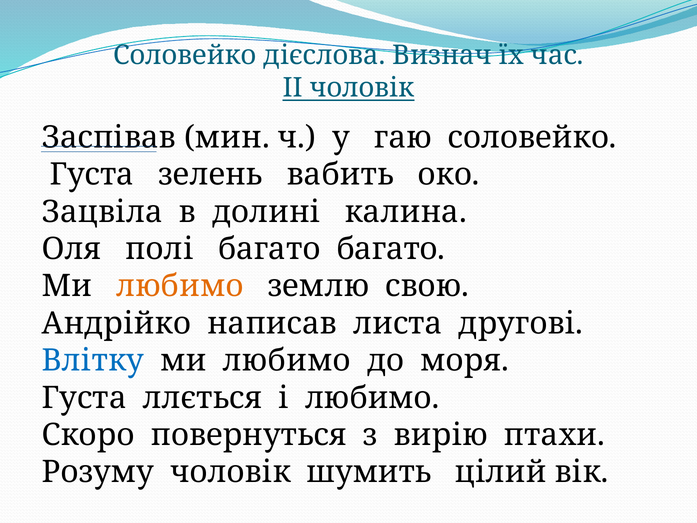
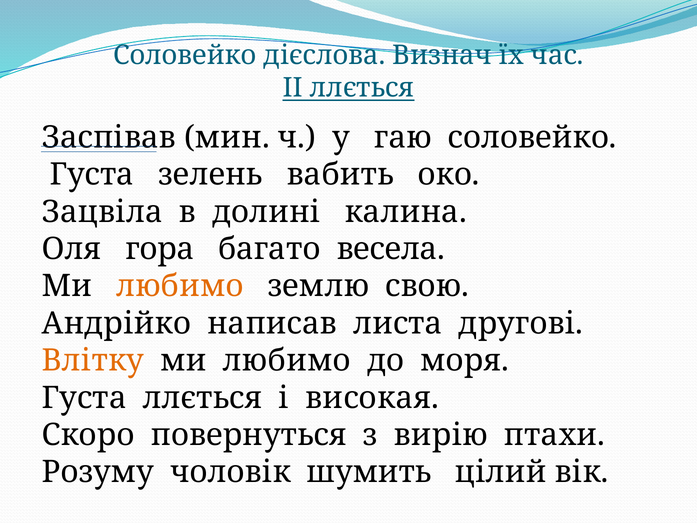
ІІ чоловік: чоловік -> ллється
полі: полі -> гора
багато багато: багато -> весела
Влітку colour: blue -> orange
і любимо: любимо -> високая
